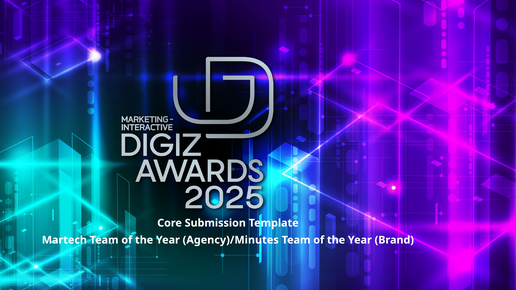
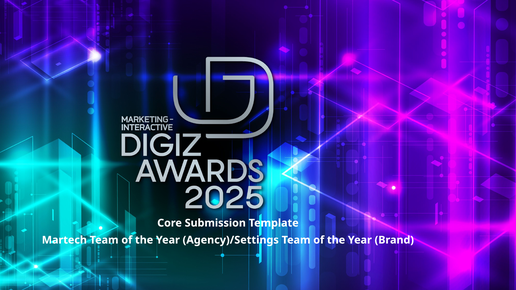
Agency)/Minutes: Agency)/Minutes -> Agency)/Settings
